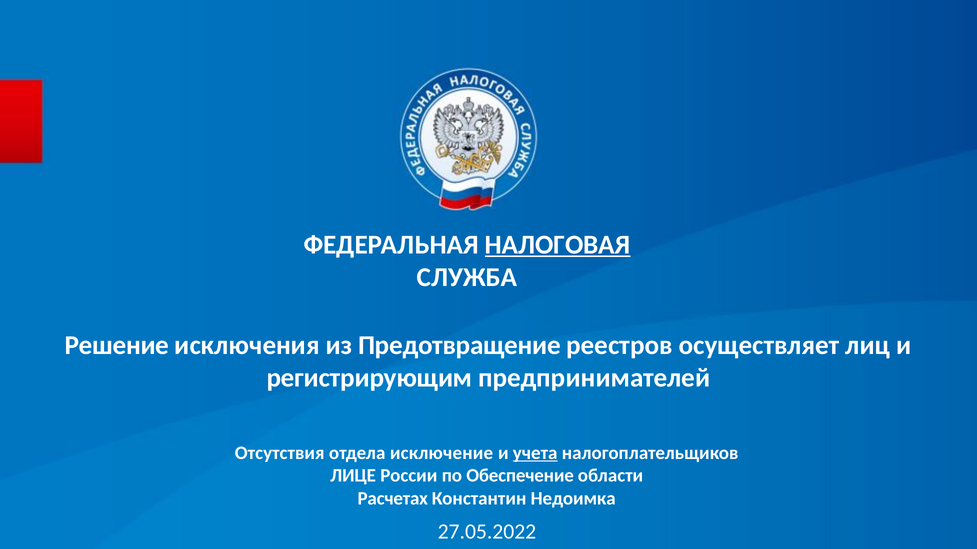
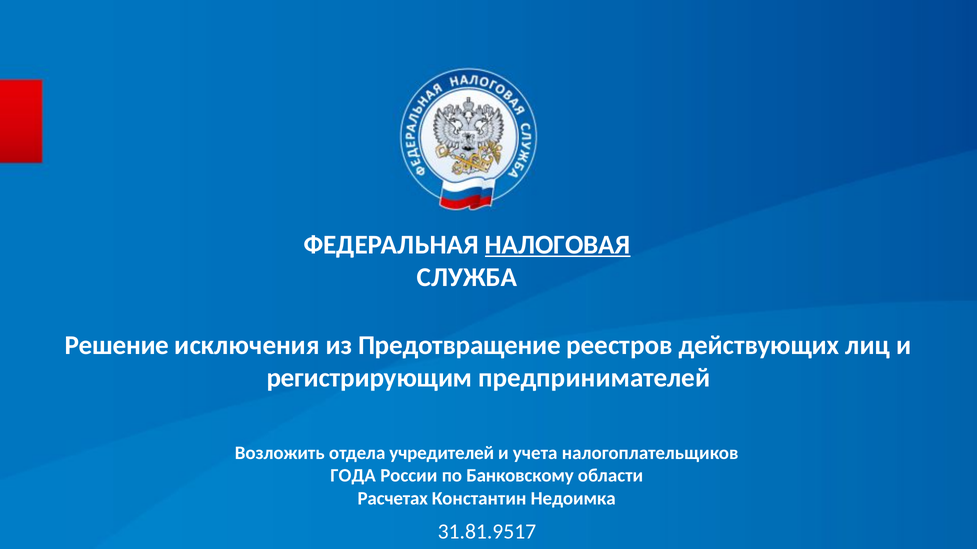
осуществляет: осуществляет -> действующих
Отсутствия: Отсутствия -> Возложить
исключение: исключение -> учредителей
учета underline: present -> none
ЛИЦЕ: ЛИЦЕ -> ГОДА
Обеспечение: Обеспечение -> Банковскому
27.05.2022: 27.05.2022 -> 31.81.9517
